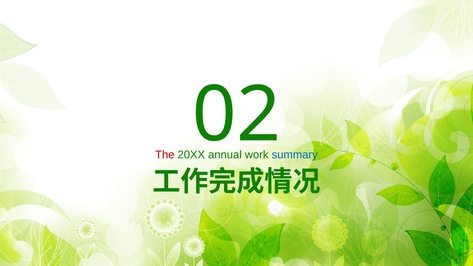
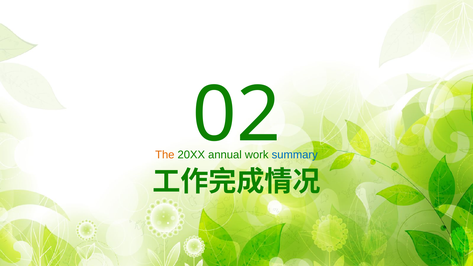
The colour: red -> orange
